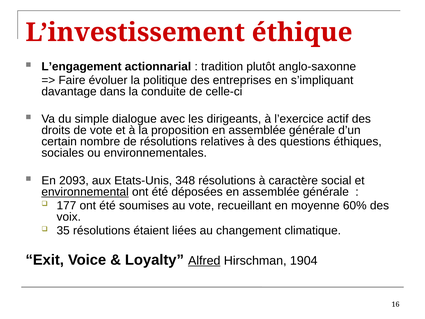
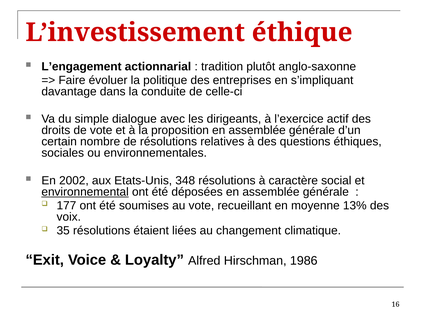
2093: 2093 -> 2002
60%: 60% -> 13%
Alfred underline: present -> none
1904: 1904 -> 1986
